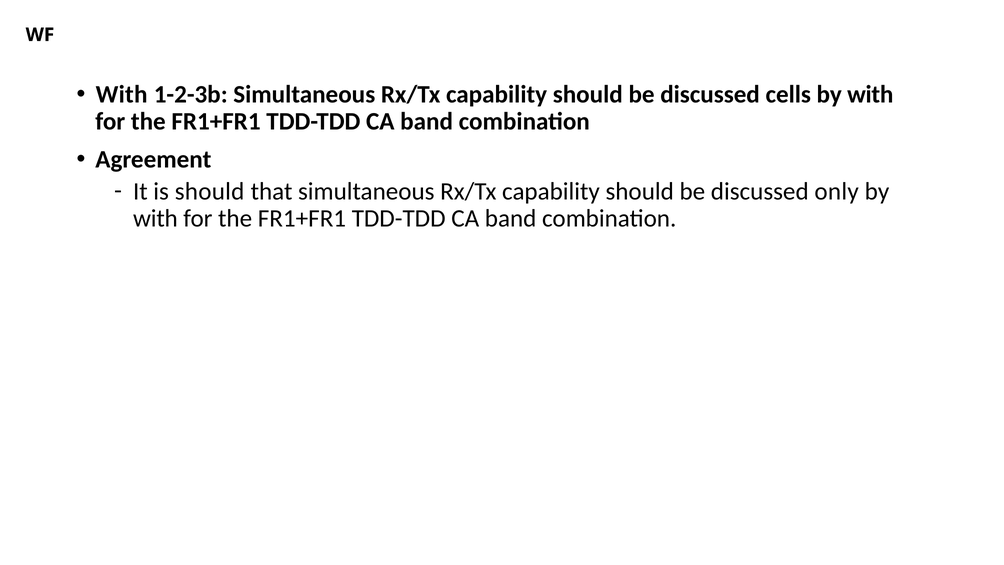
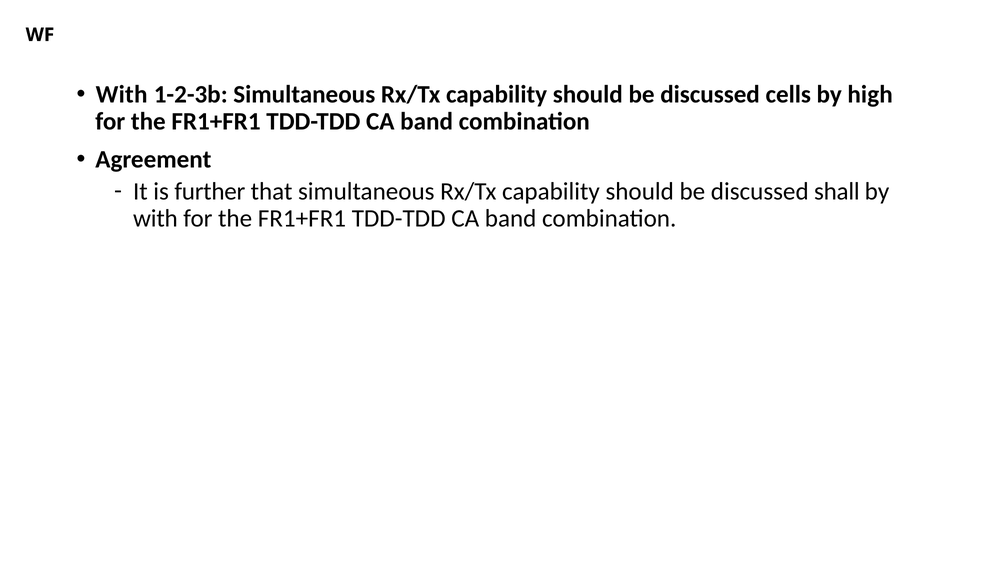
with at (870, 95): with -> high
is should: should -> further
only: only -> shall
